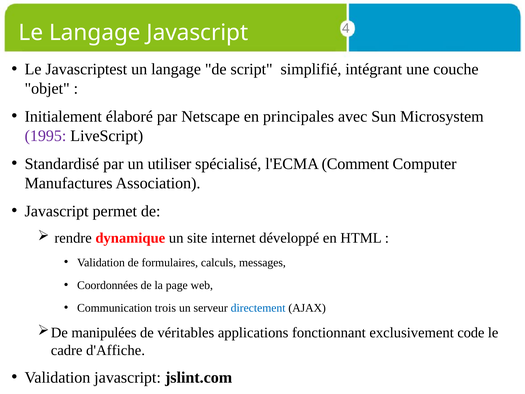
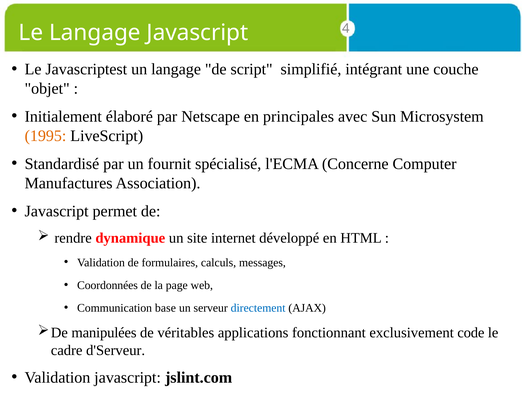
1995 colour: purple -> orange
utiliser: utiliser -> fournit
Comment: Comment -> Concerne
trois: trois -> base
d'Affiche: d'Affiche -> d'Serveur
